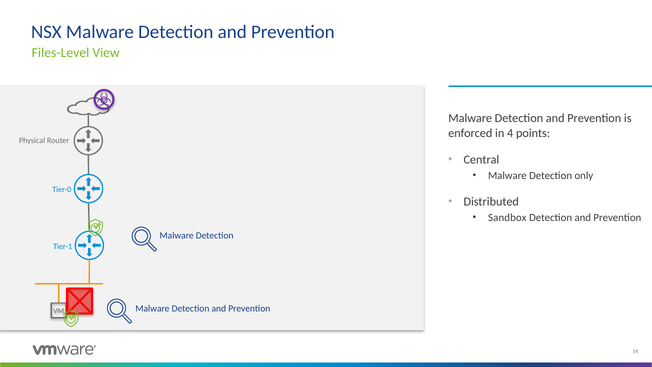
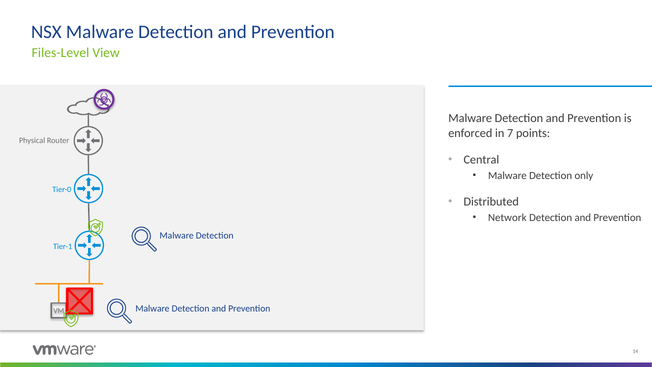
4: 4 -> 7
Sandbox: Sandbox -> Network
